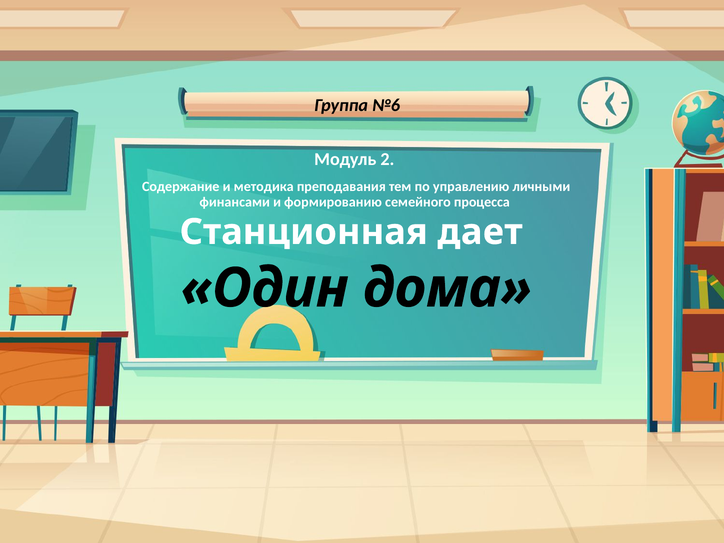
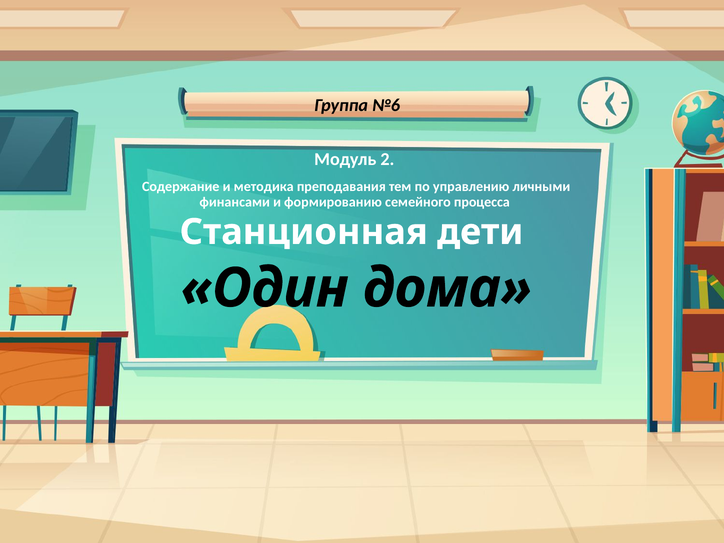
дает: дает -> дети
